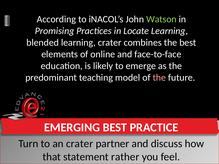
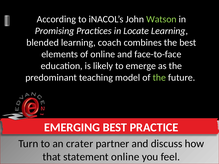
learning crater: crater -> coach
the at (159, 78) colour: pink -> light green
statement rather: rather -> online
